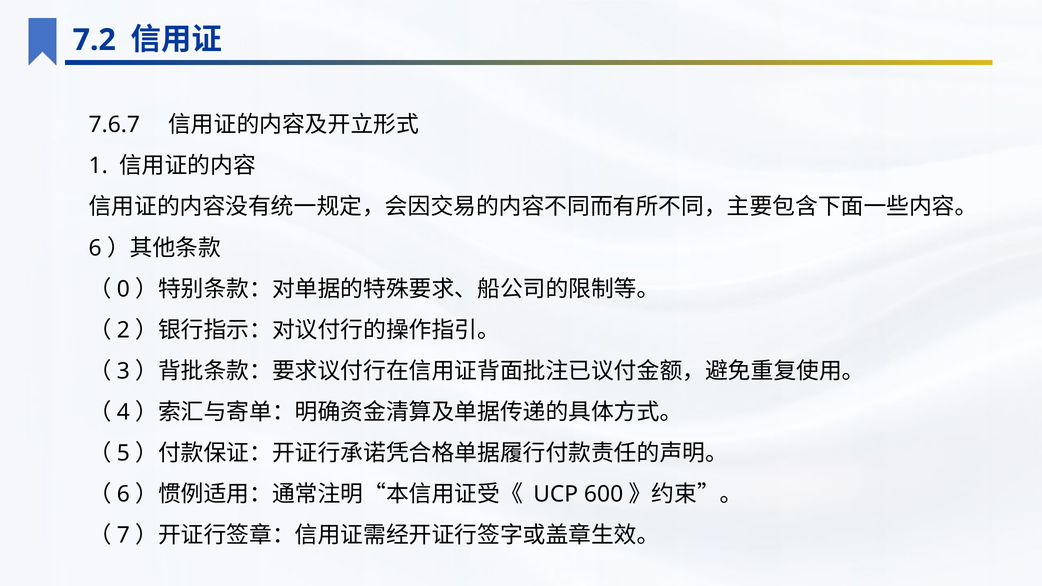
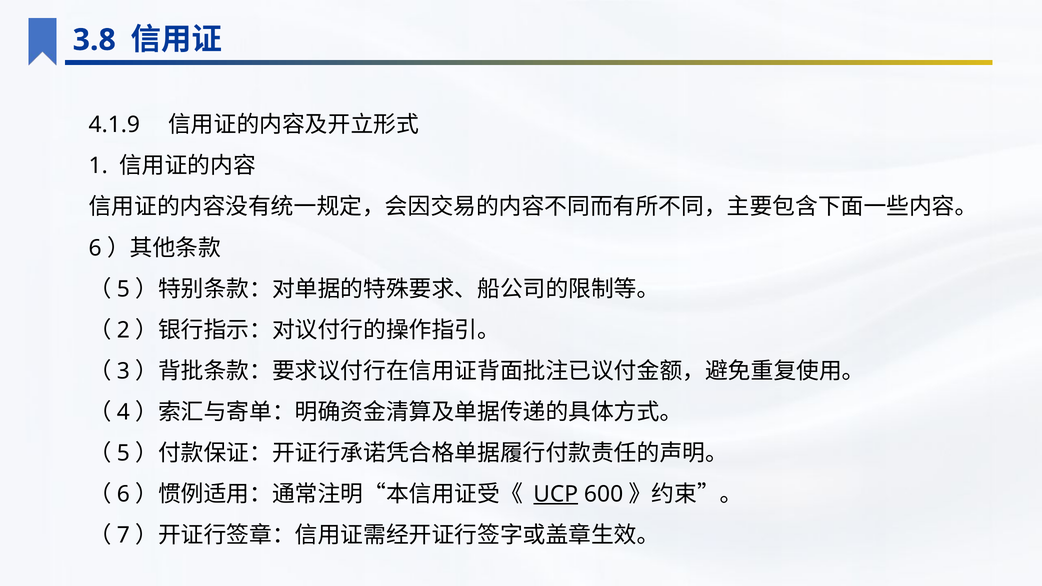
7.2: 7.2 -> 3.8
7.6.7: 7.6.7 -> 4.1.9
0 at (123, 289): 0 -> 5
UCP underline: none -> present
